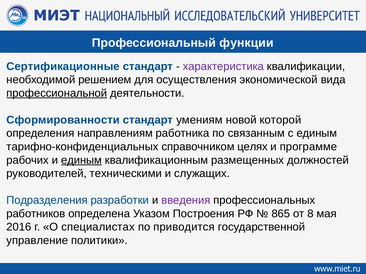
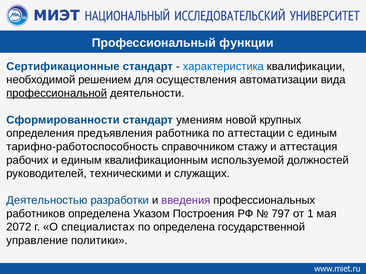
характеристика colour: purple -> blue
экономической: экономической -> автоматизации
которой: которой -> крупных
направлениям: направлениям -> предъявления
связанным: связанным -> аттестации
тарифно-конфиденциальных: тарифно-конфиденциальных -> тарифно-работоспособность
целях: целях -> стажу
программе: программе -> аттестация
единым at (82, 160) underline: present -> none
размещенных: размещенных -> используемой
Подразделения: Подразделения -> Деятельностью
865: 865 -> 797
8: 8 -> 1
2016: 2016 -> 2072
по приводится: приводится -> определена
